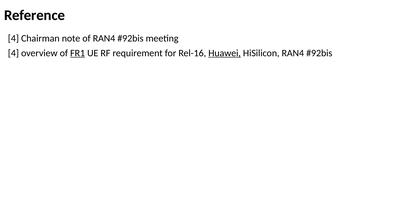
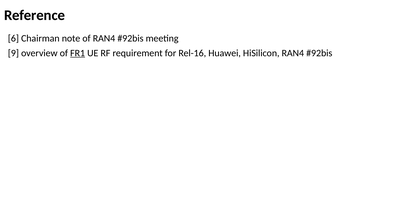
4 at (13, 38): 4 -> 6
4 at (13, 53): 4 -> 9
Huawei underline: present -> none
